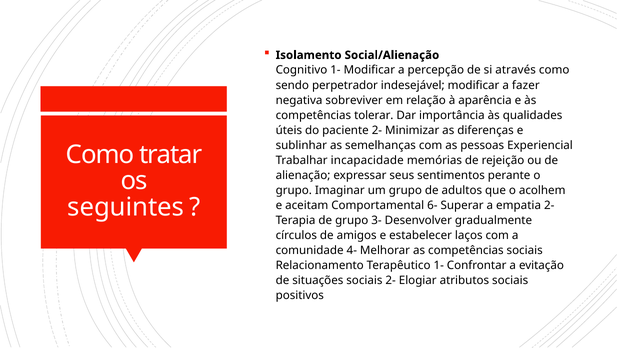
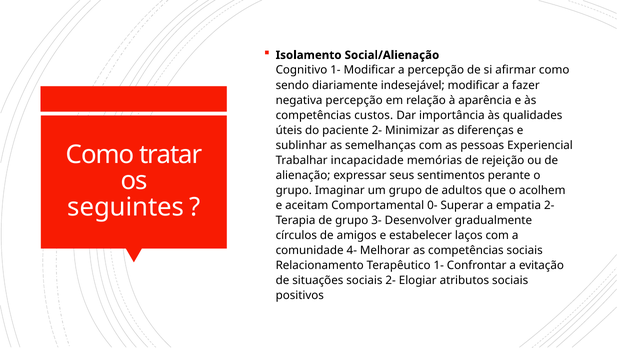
através: através -> afirmar
perpetrador: perpetrador -> diariamente
negativa sobreviver: sobreviver -> percepção
tolerar: tolerar -> custos
6-: 6- -> 0-
